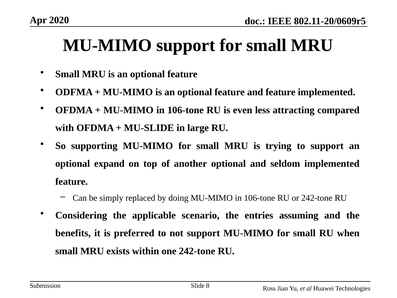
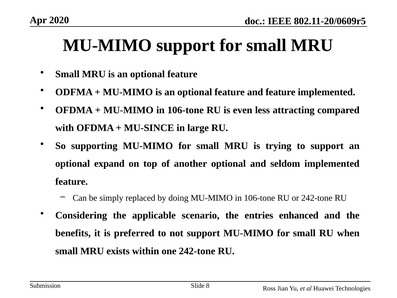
MU-SLIDE: MU-SLIDE -> MU-SINCE
assuming: assuming -> enhanced
